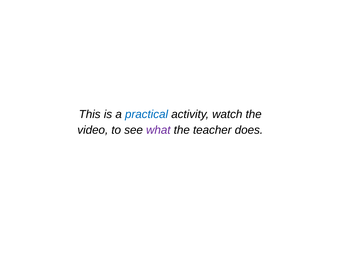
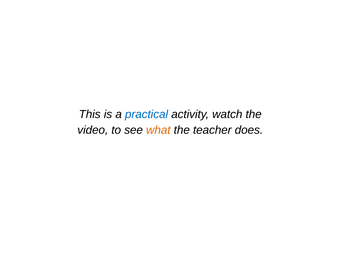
what colour: purple -> orange
